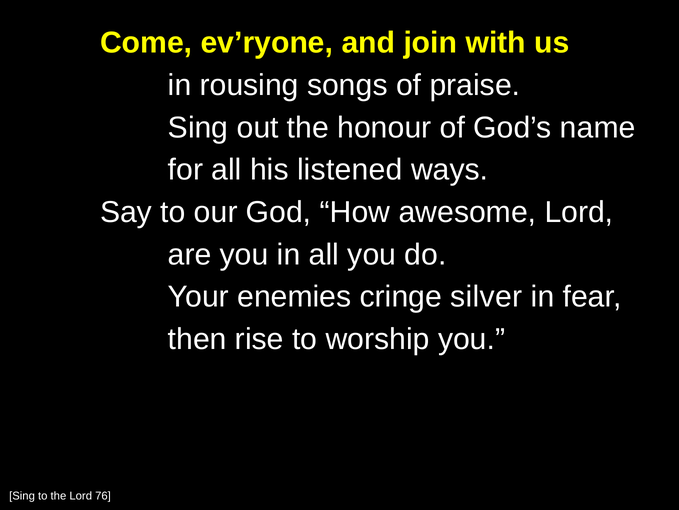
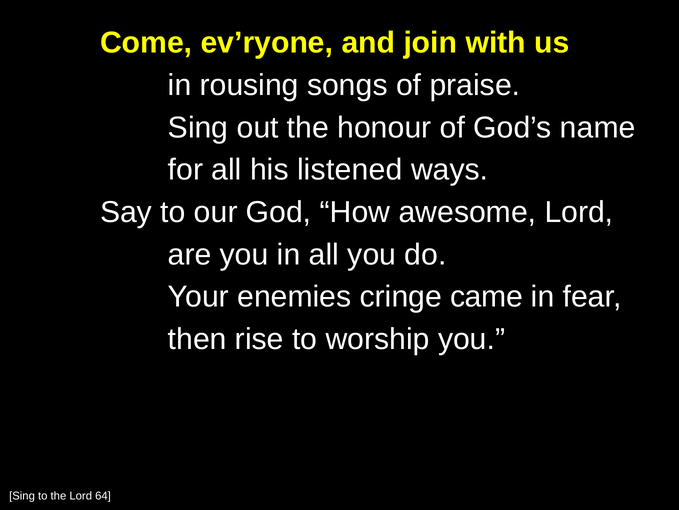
silver: silver -> came
76: 76 -> 64
